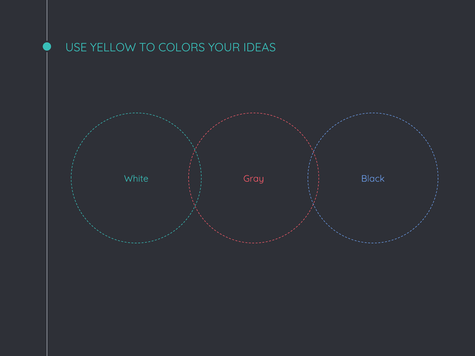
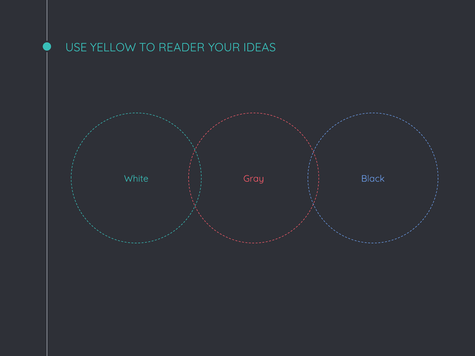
COLORS: COLORS -> READER
